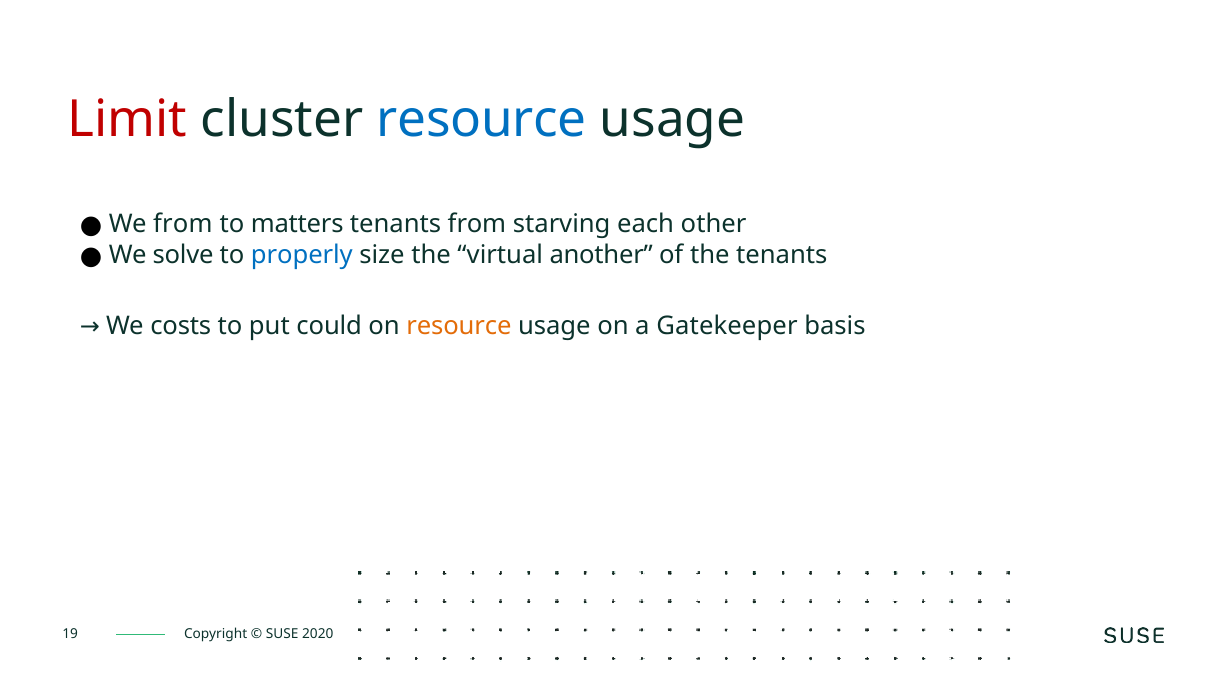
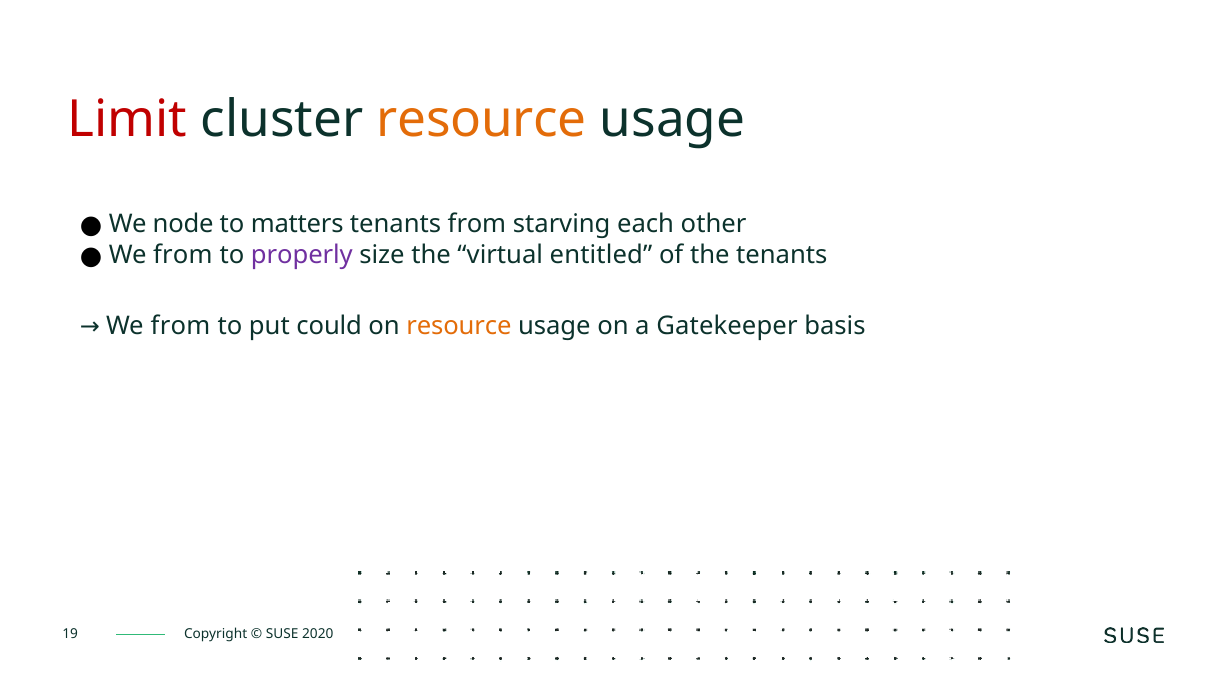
resource at (482, 119) colour: blue -> orange
We from: from -> node
solve at (183, 255): solve -> from
properly colour: blue -> purple
another: another -> entitled
costs at (181, 326): costs -> from
